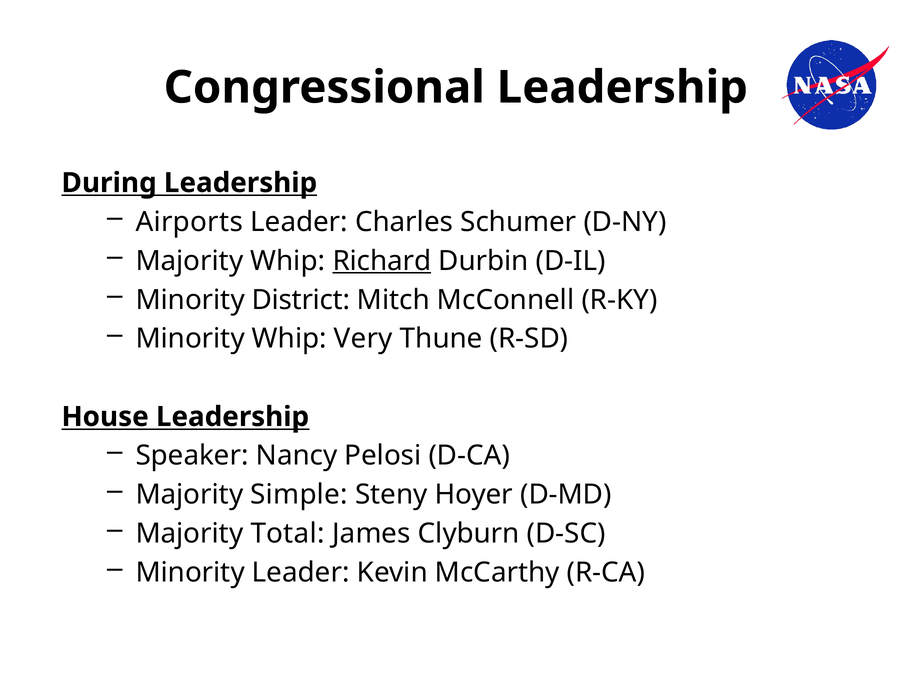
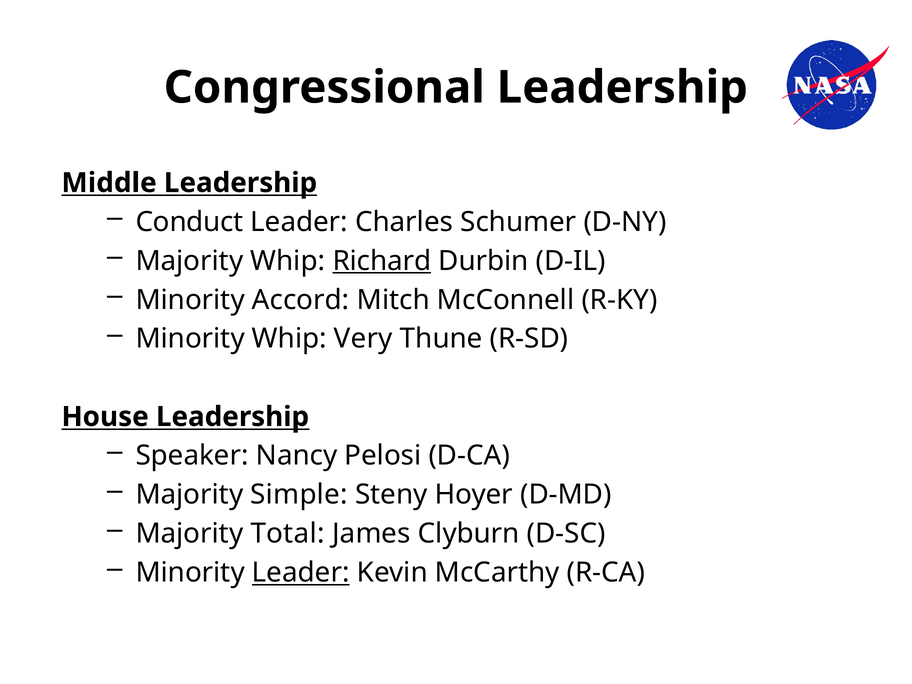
During: During -> Middle
Airports: Airports -> Conduct
District: District -> Accord
Leader at (301, 573) underline: none -> present
